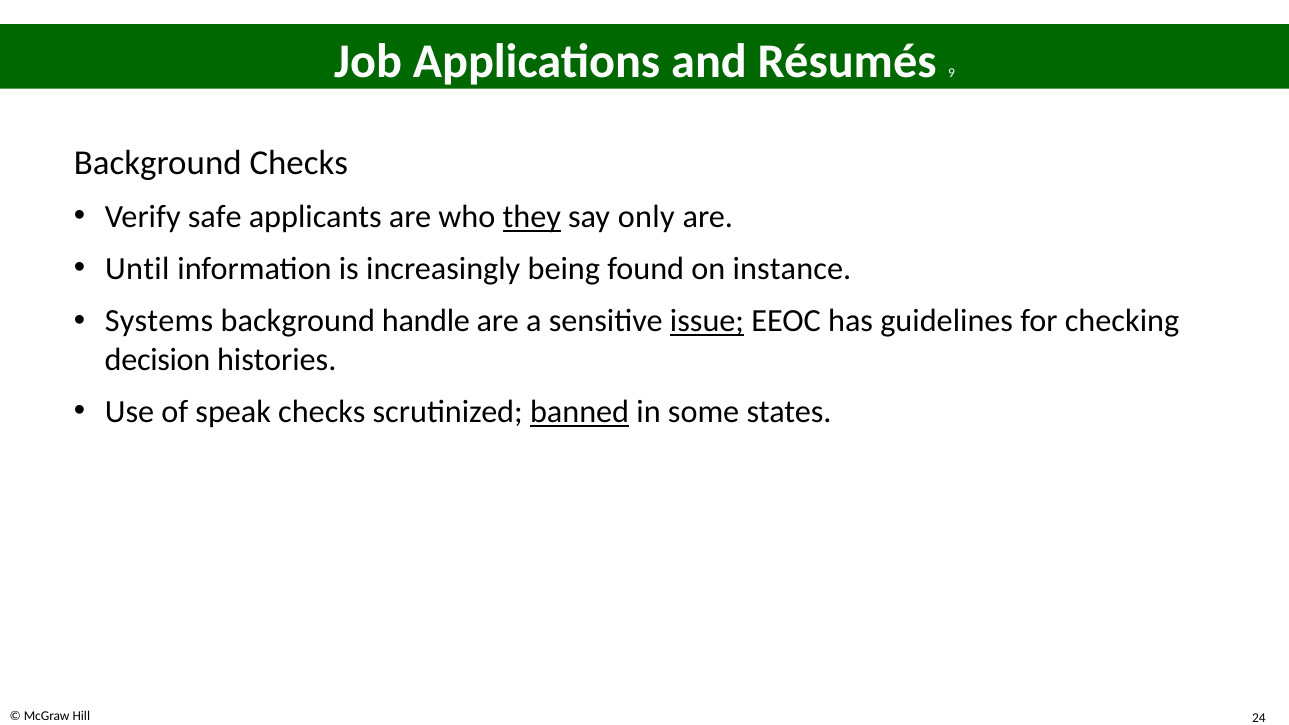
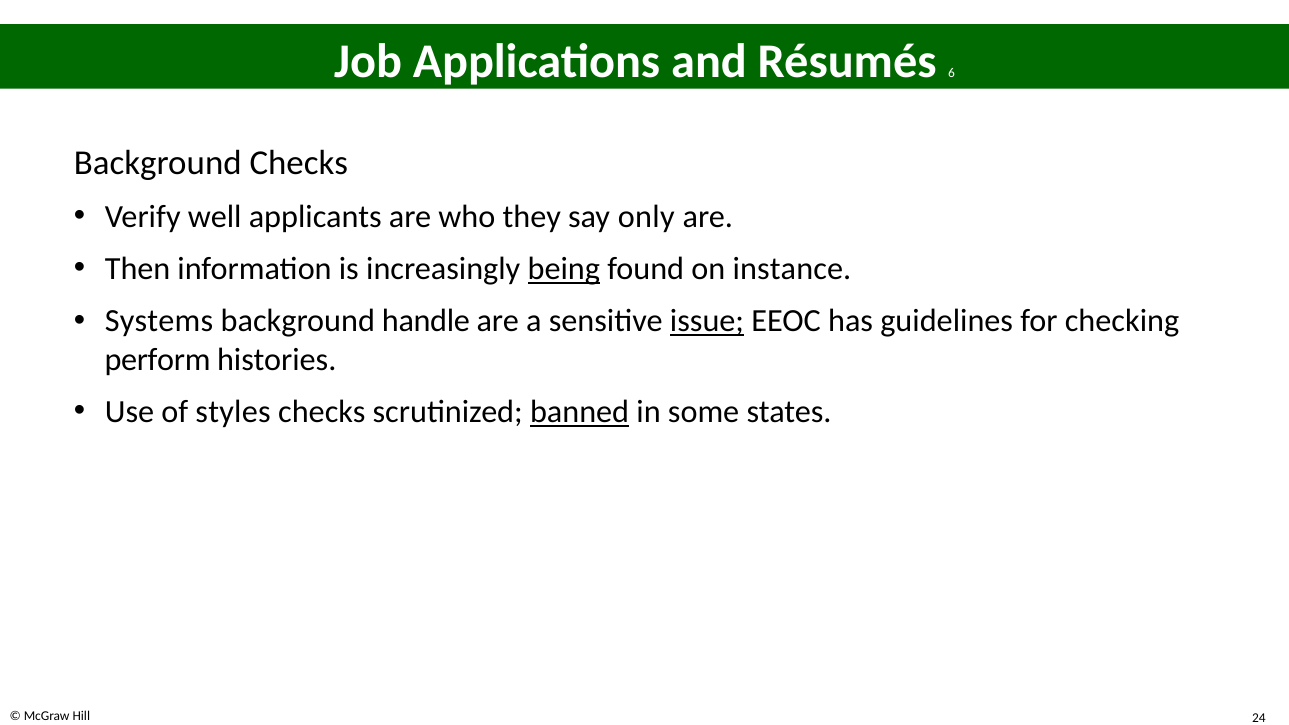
9: 9 -> 6
safe: safe -> well
they underline: present -> none
Until: Until -> Then
being underline: none -> present
decision: decision -> perform
speak: speak -> styles
